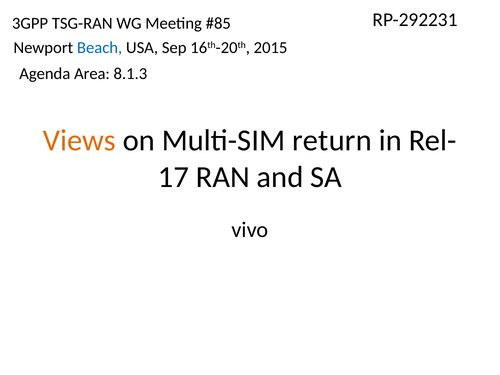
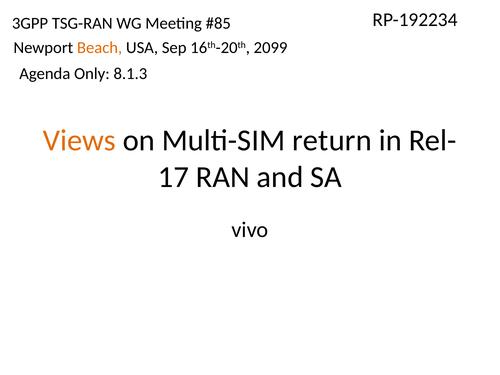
RP-292231: RP-292231 -> RP-192234
Beach colour: blue -> orange
2015: 2015 -> 2099
Area: Area -> Only
